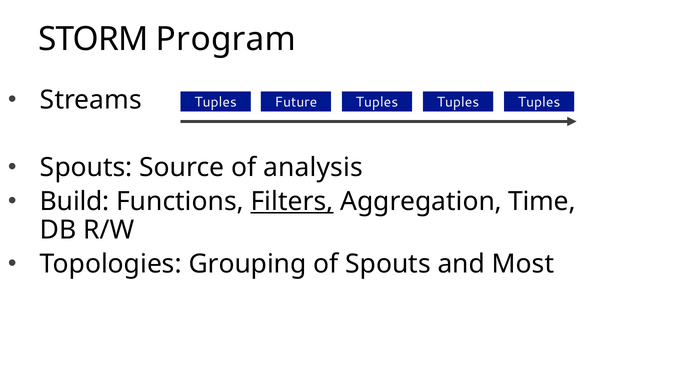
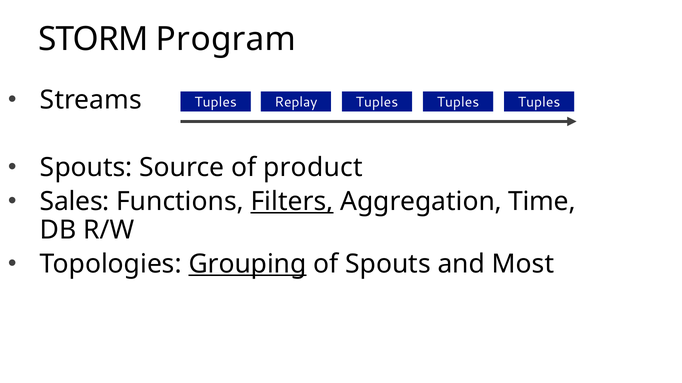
Future: Future -> Replay
analysis: analysis -> product
Build: Build -> Sales
Grouping underline: none -> present
